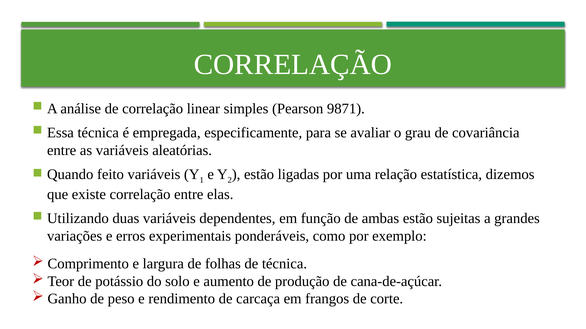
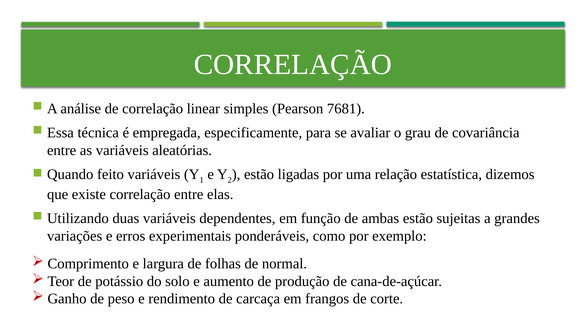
9871: 9871 -> 7681
de técnica: técnica -> normal
